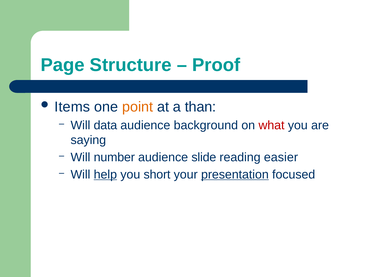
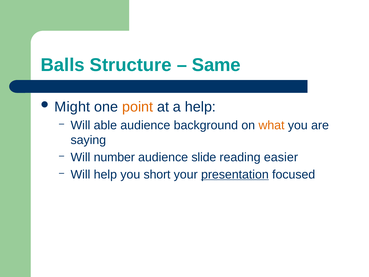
Page: Page -> Balls
Proof: Proof -> Same
Items: Items -> Might
a than: than -> help
data: data -> able
what colour: red -> orange
help at (105, 174) underline: present -> none
